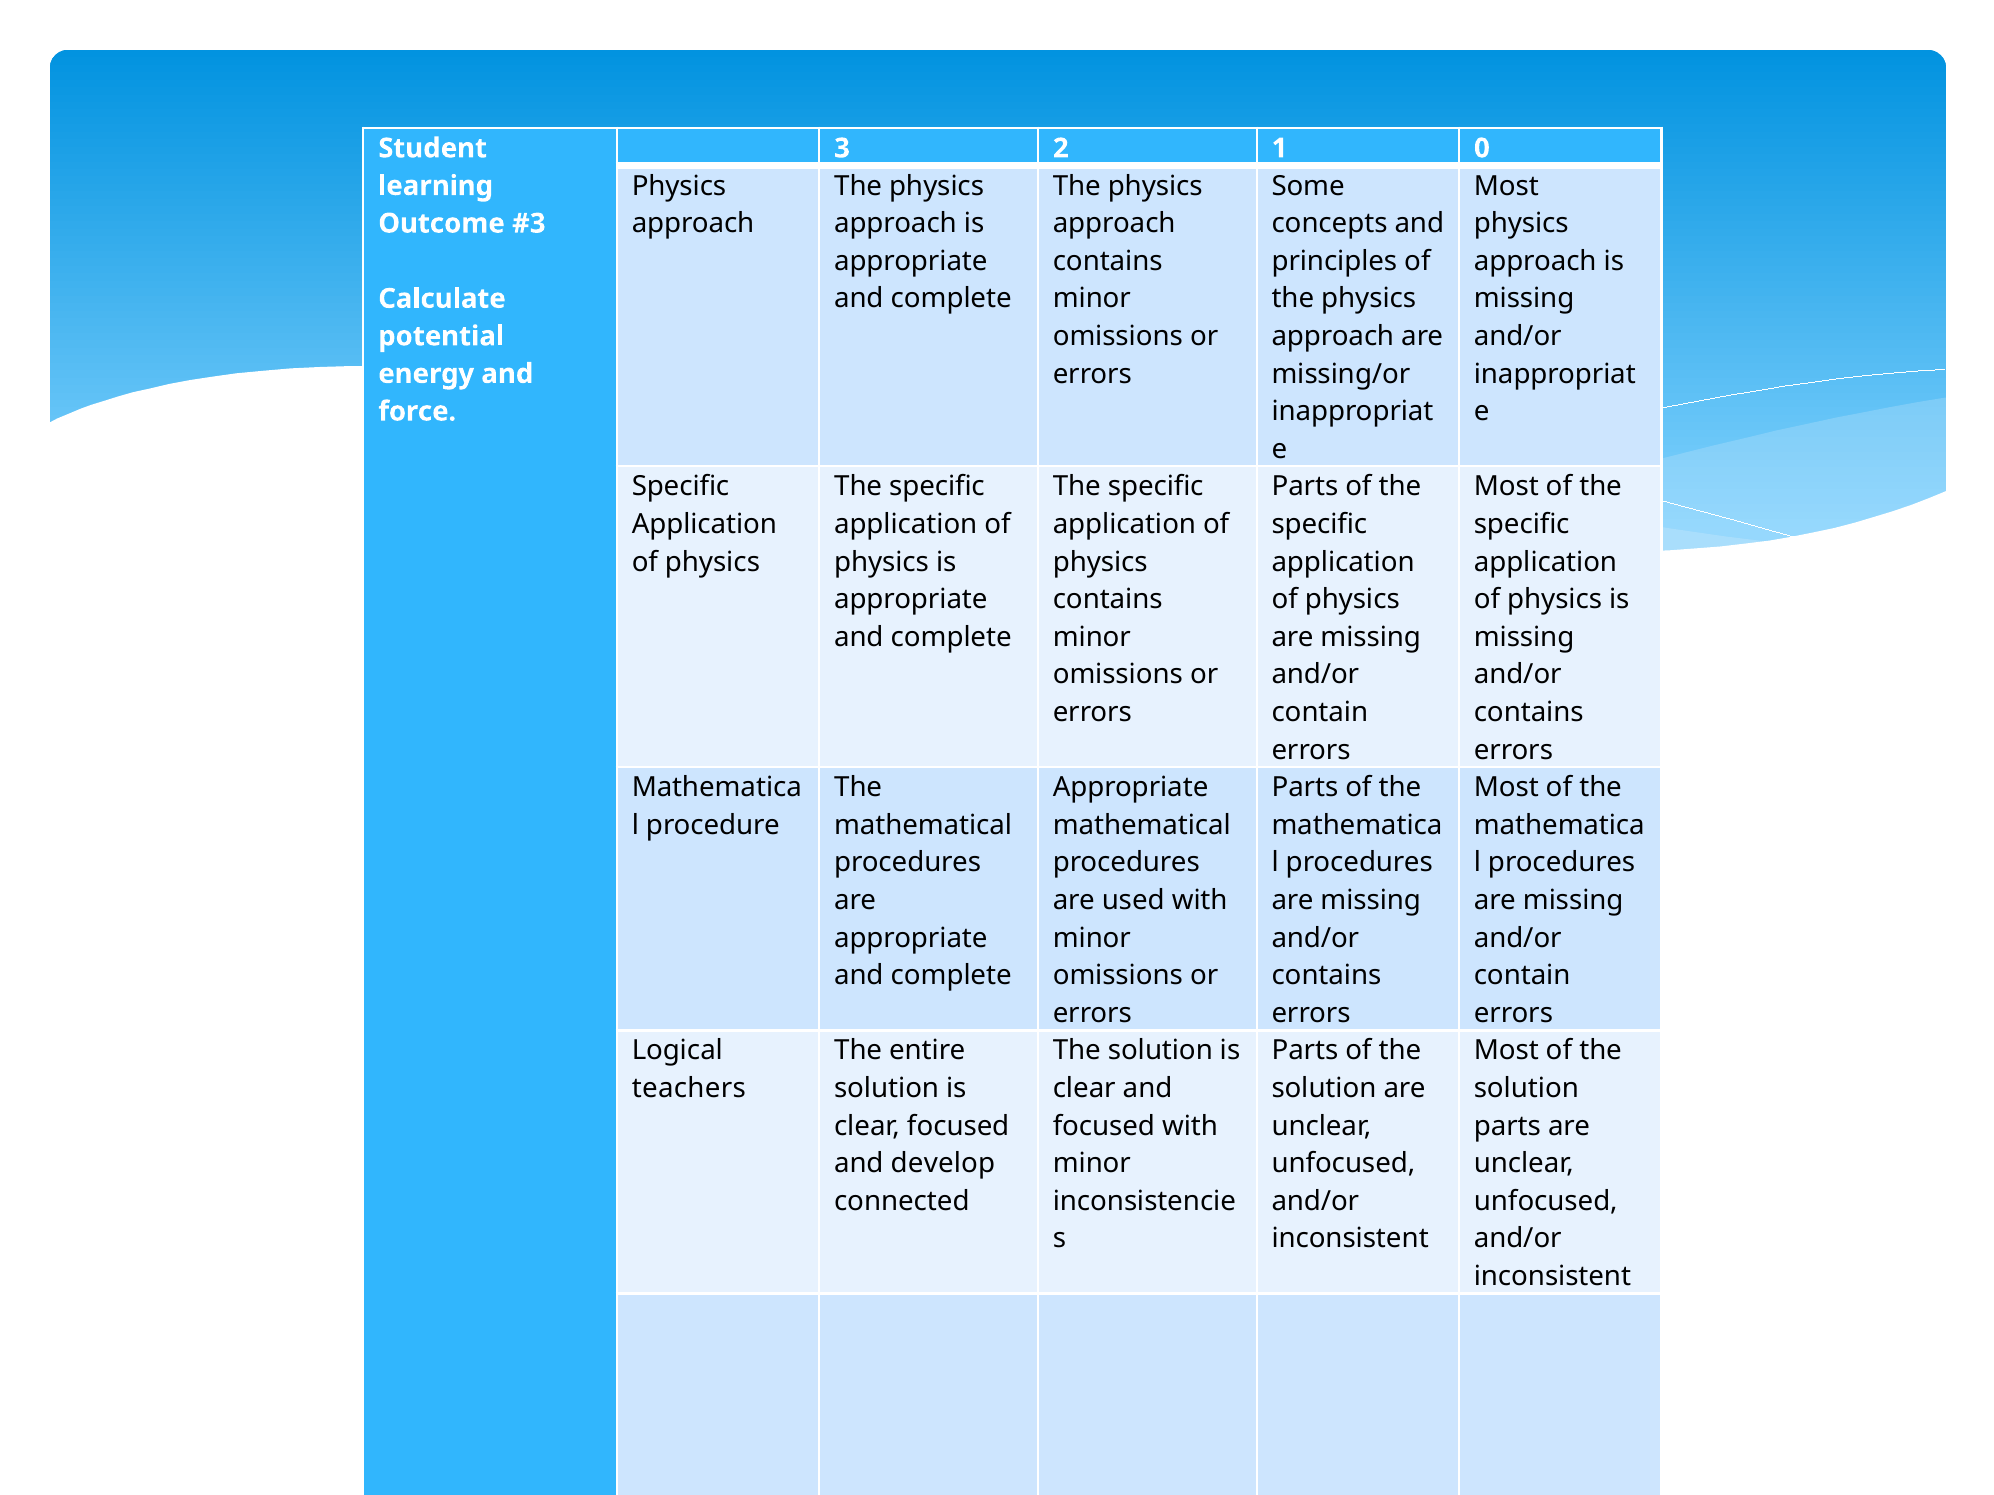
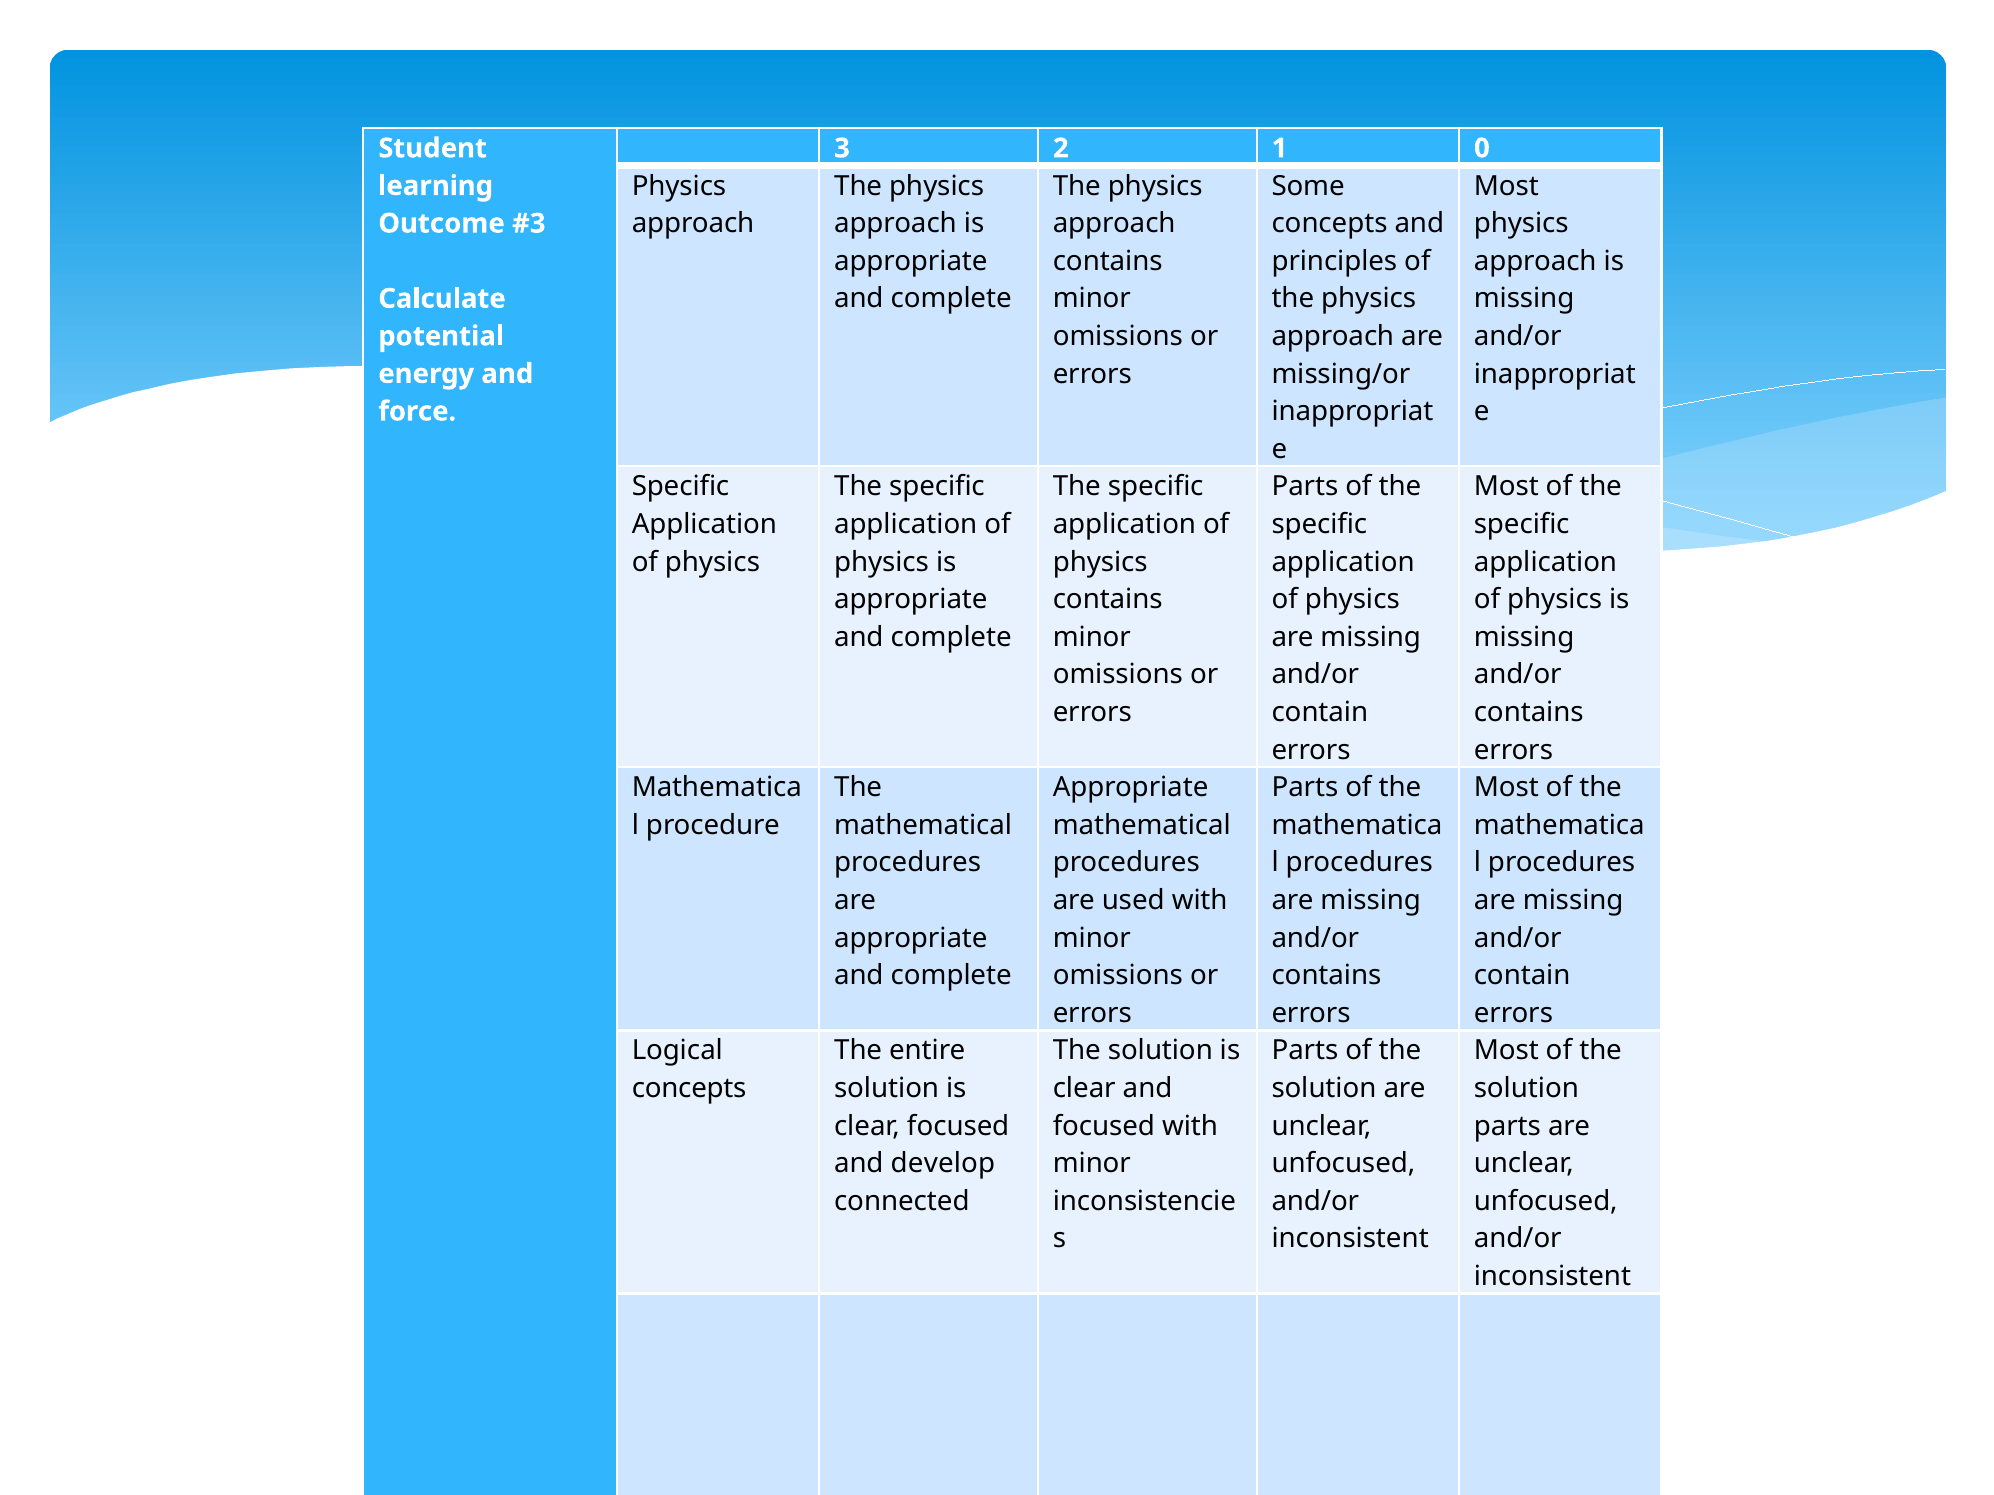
teachers at (689, 1089): teachers -> concepts
